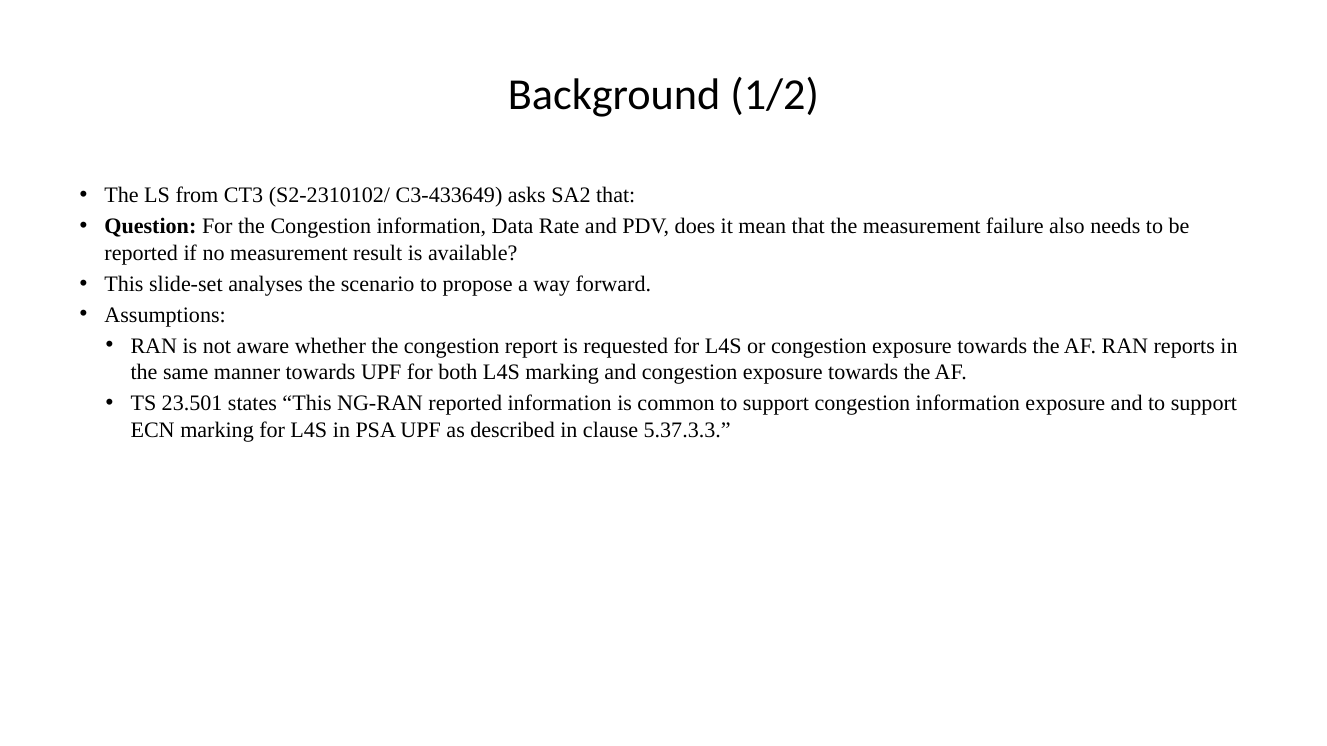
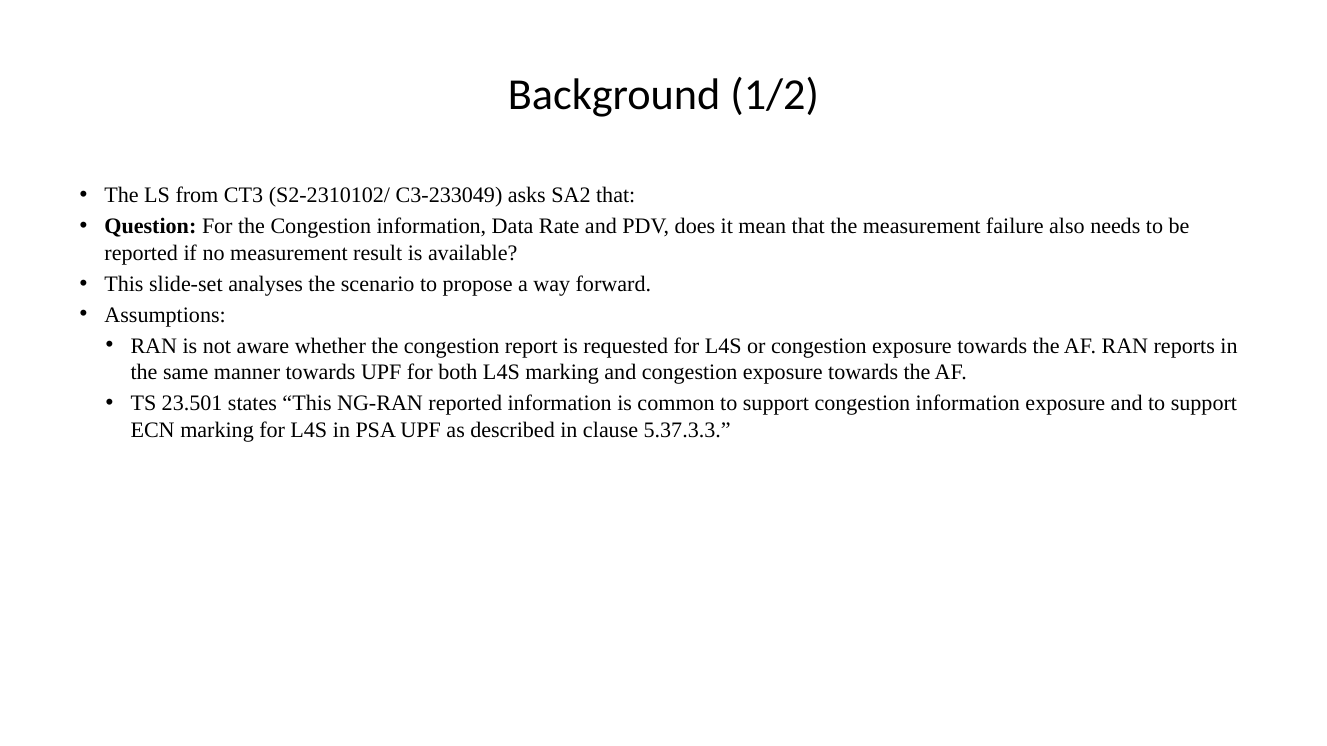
C3-433649: C3-433649 -> C3-233049
